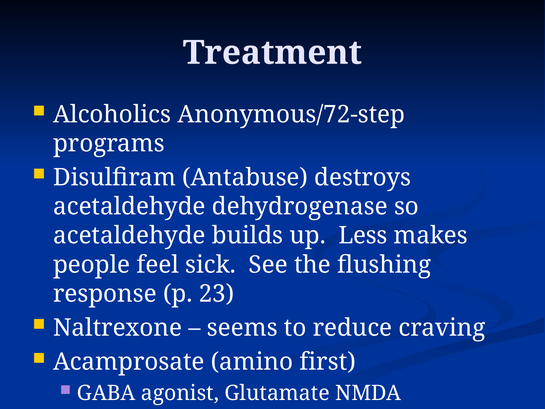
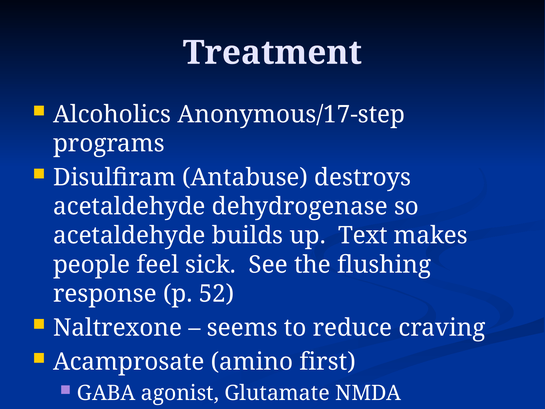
Anonymous/72-step: Anonymous/72-step -> Anonymous/17-step
Less: Less -> Text
23: 23 -> 52
